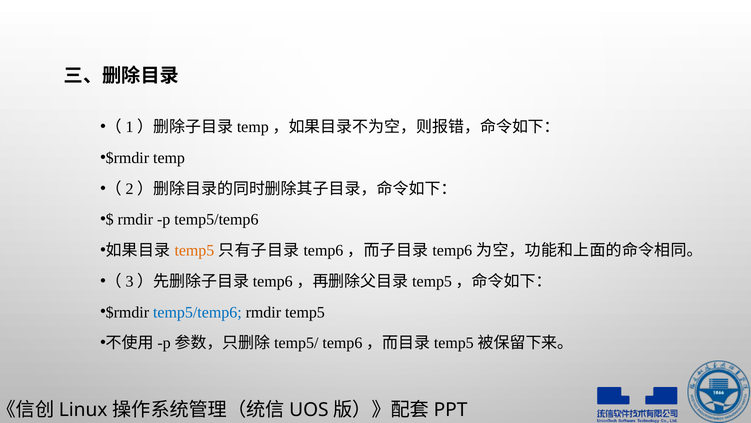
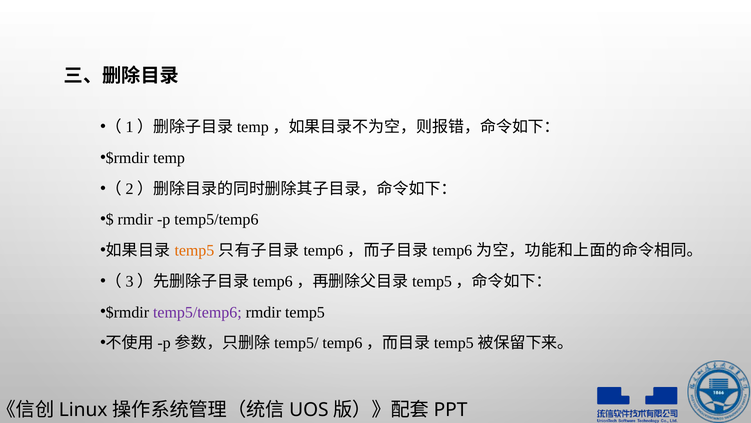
temp5/temp6 at (197, 312) colour: blue -> purple
